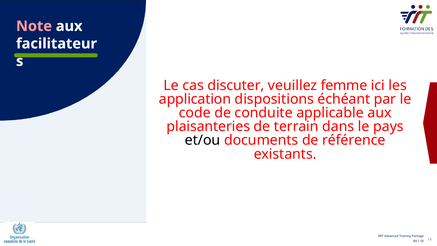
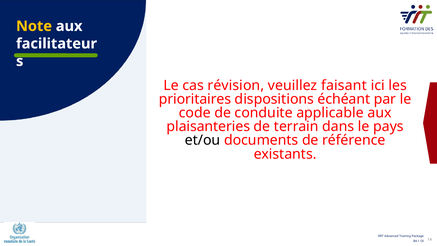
Note colour: pink -> yellow
discuter: discuter -> révision
femme: femme -> faisant
application: application -> prioritaires
